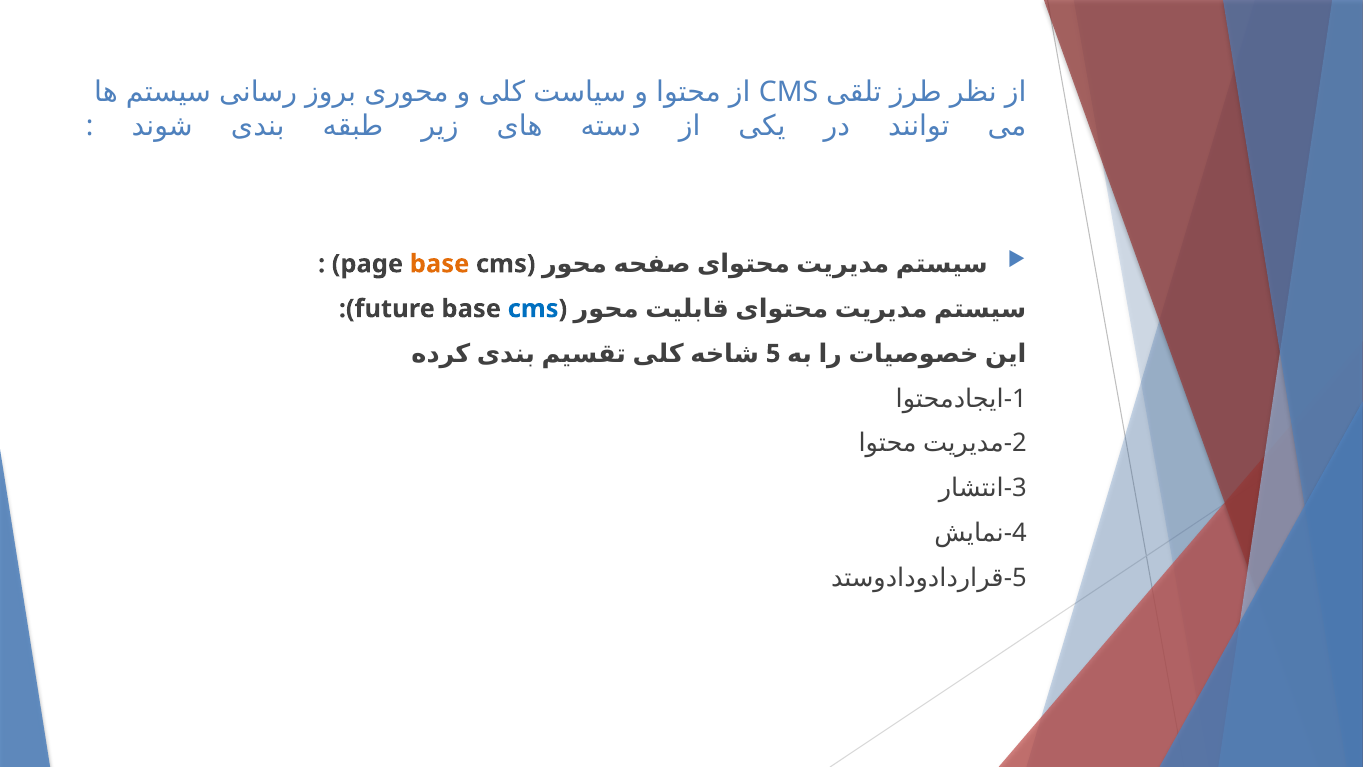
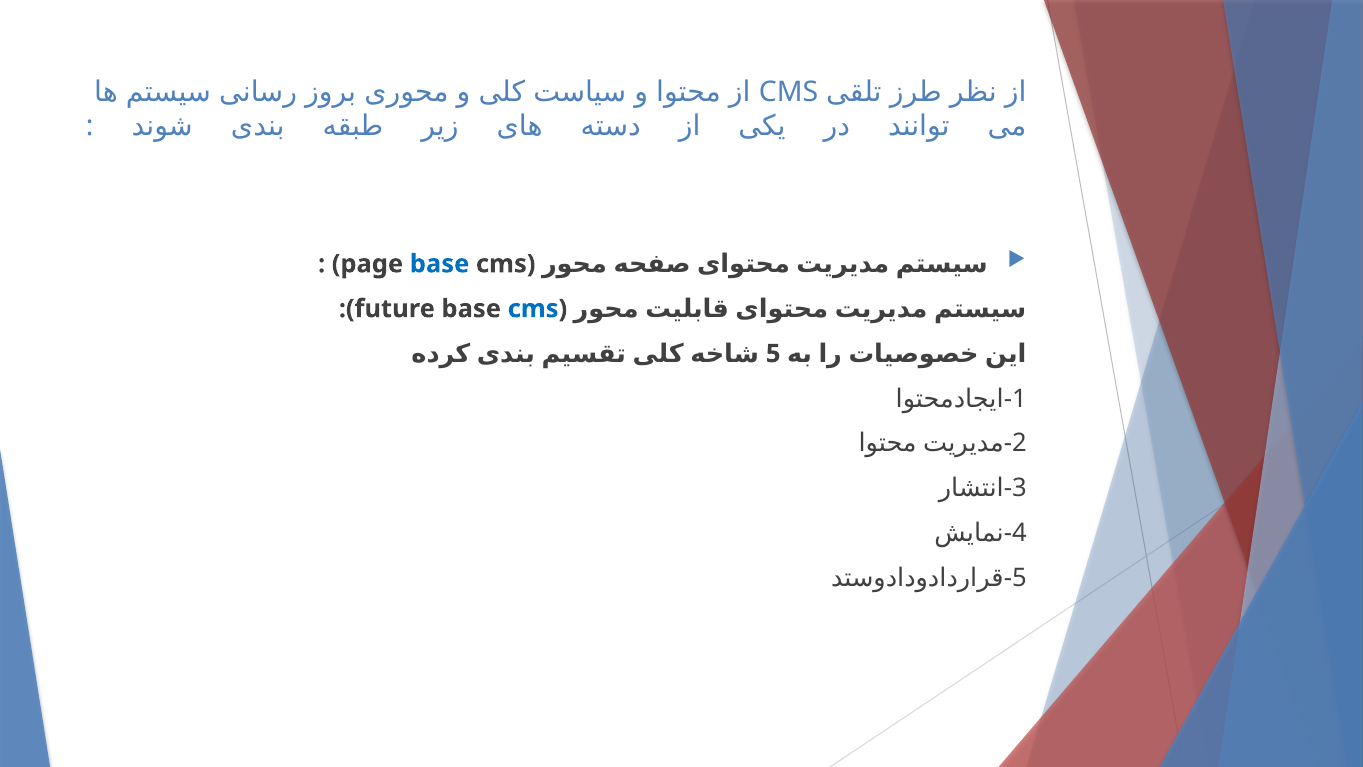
base at (440, 264) colour: orange -> blue
